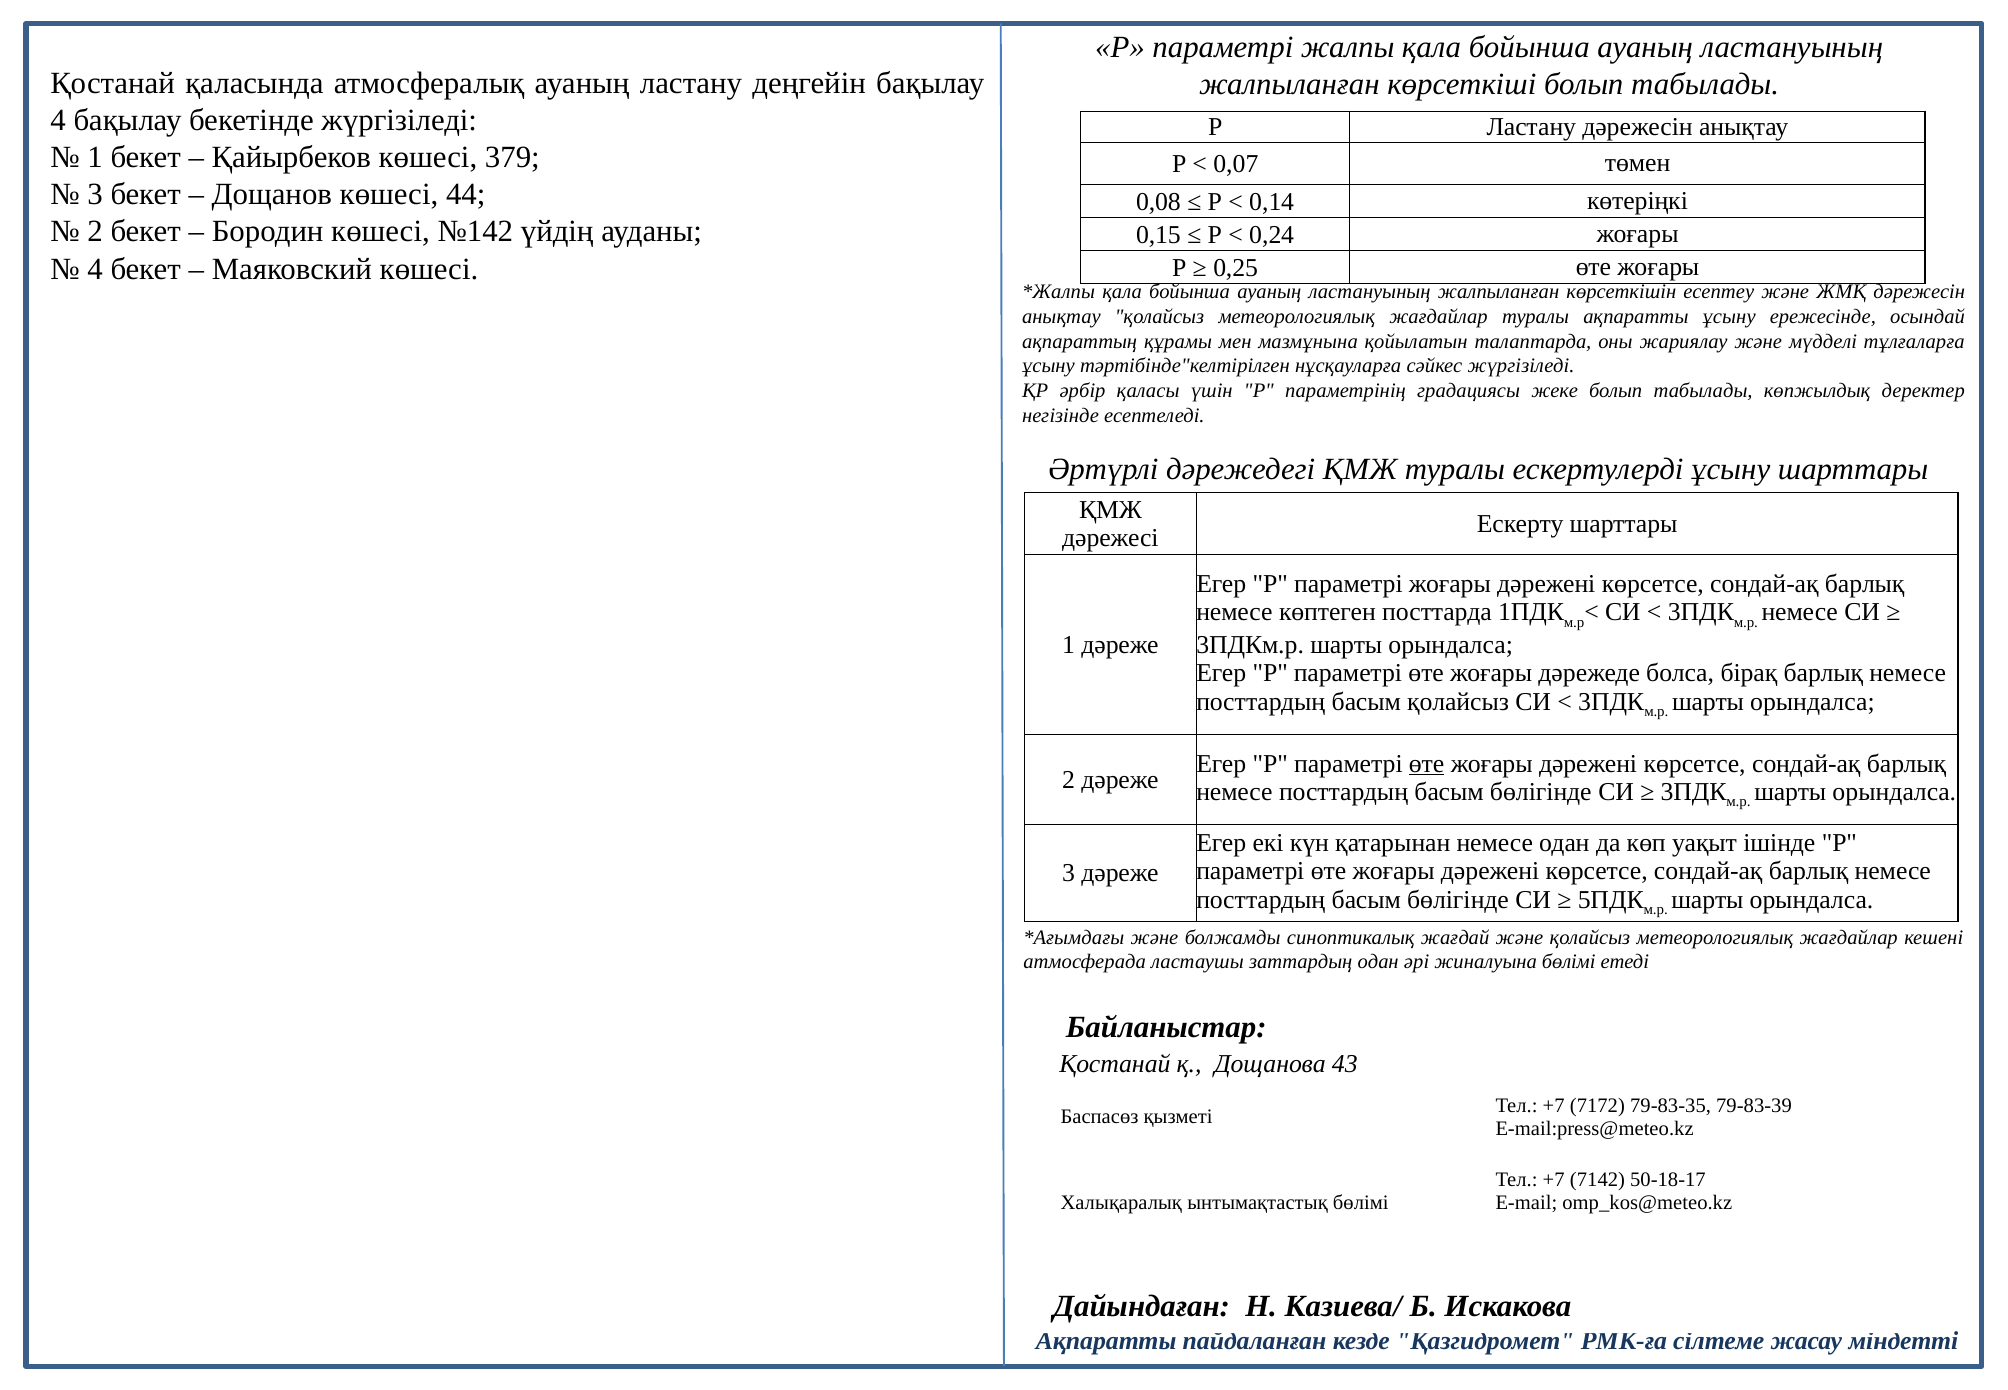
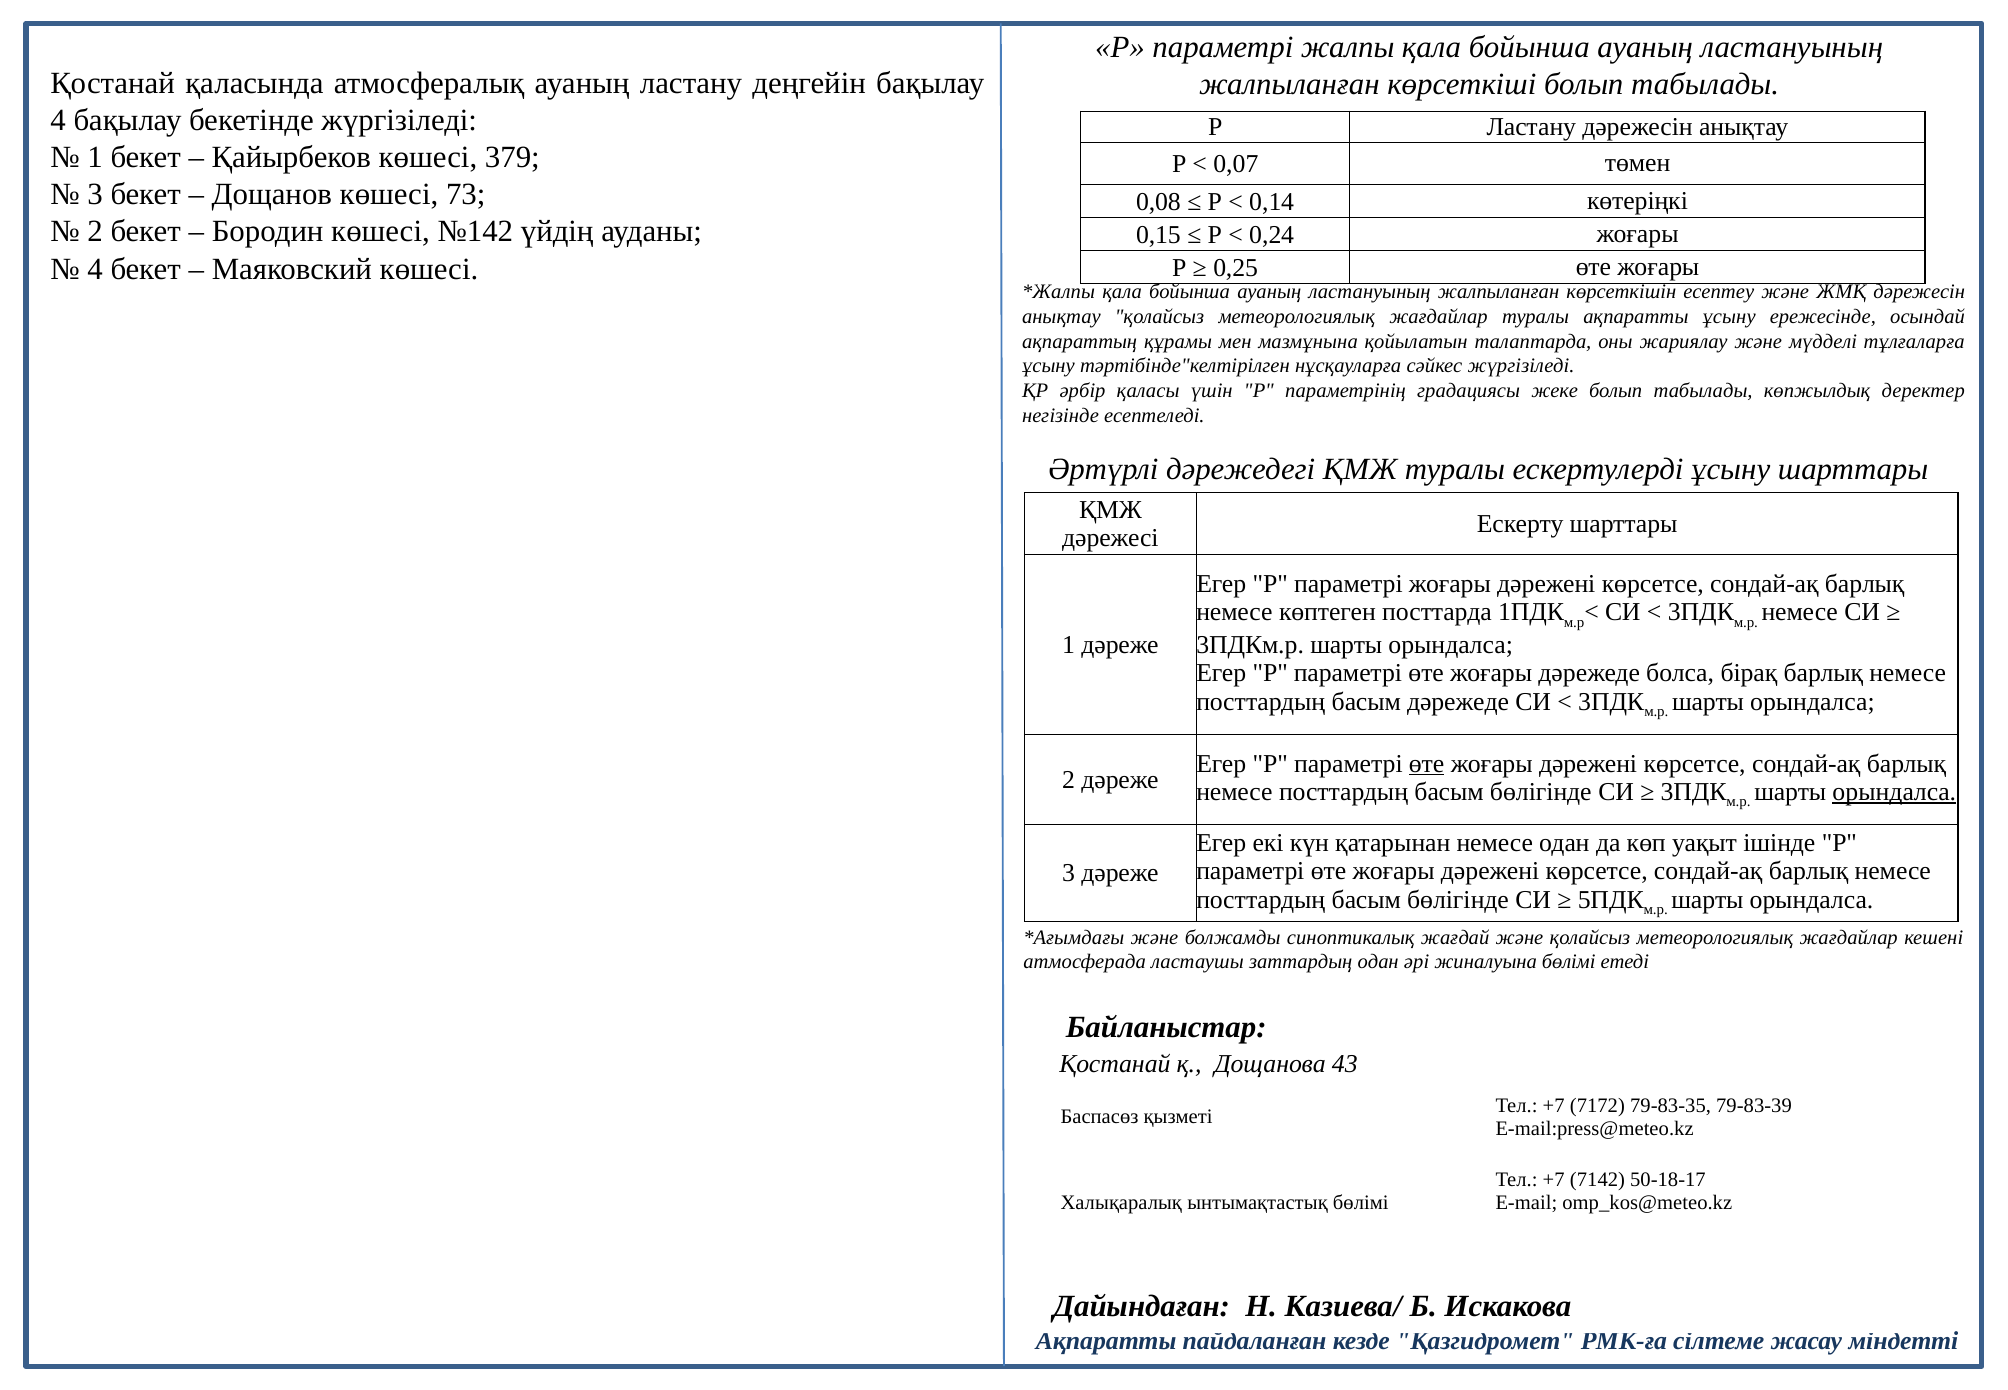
44: 44 -> 73
басым қолайсыз: қолайсыз -> дәрежеде
орындалса at (1894, 792) underline: none -> present
